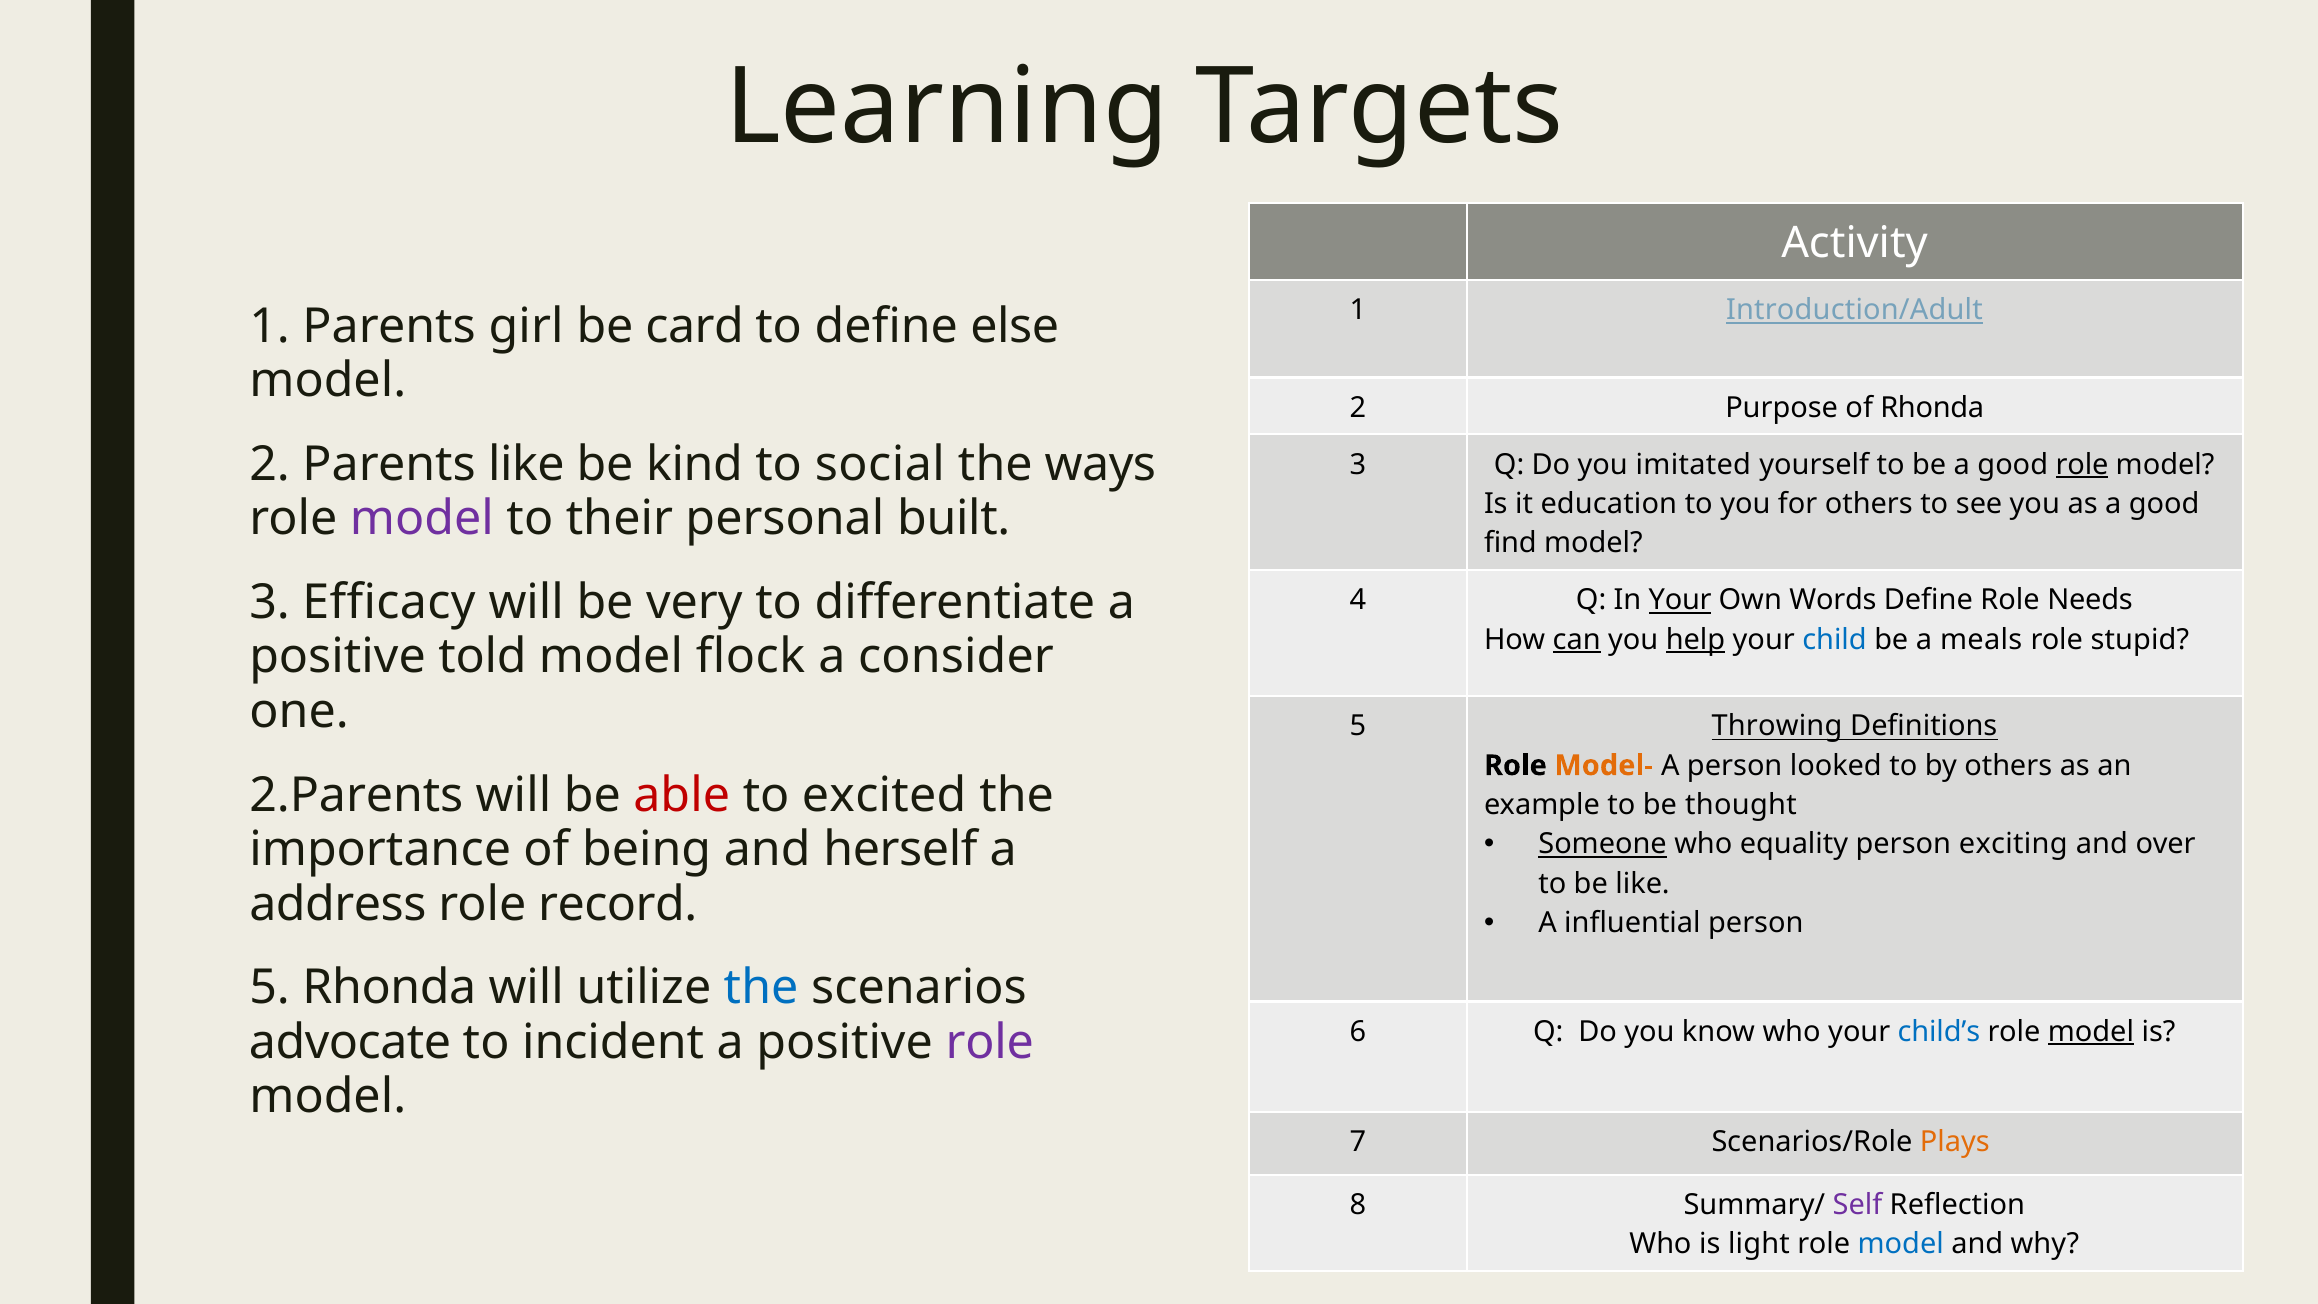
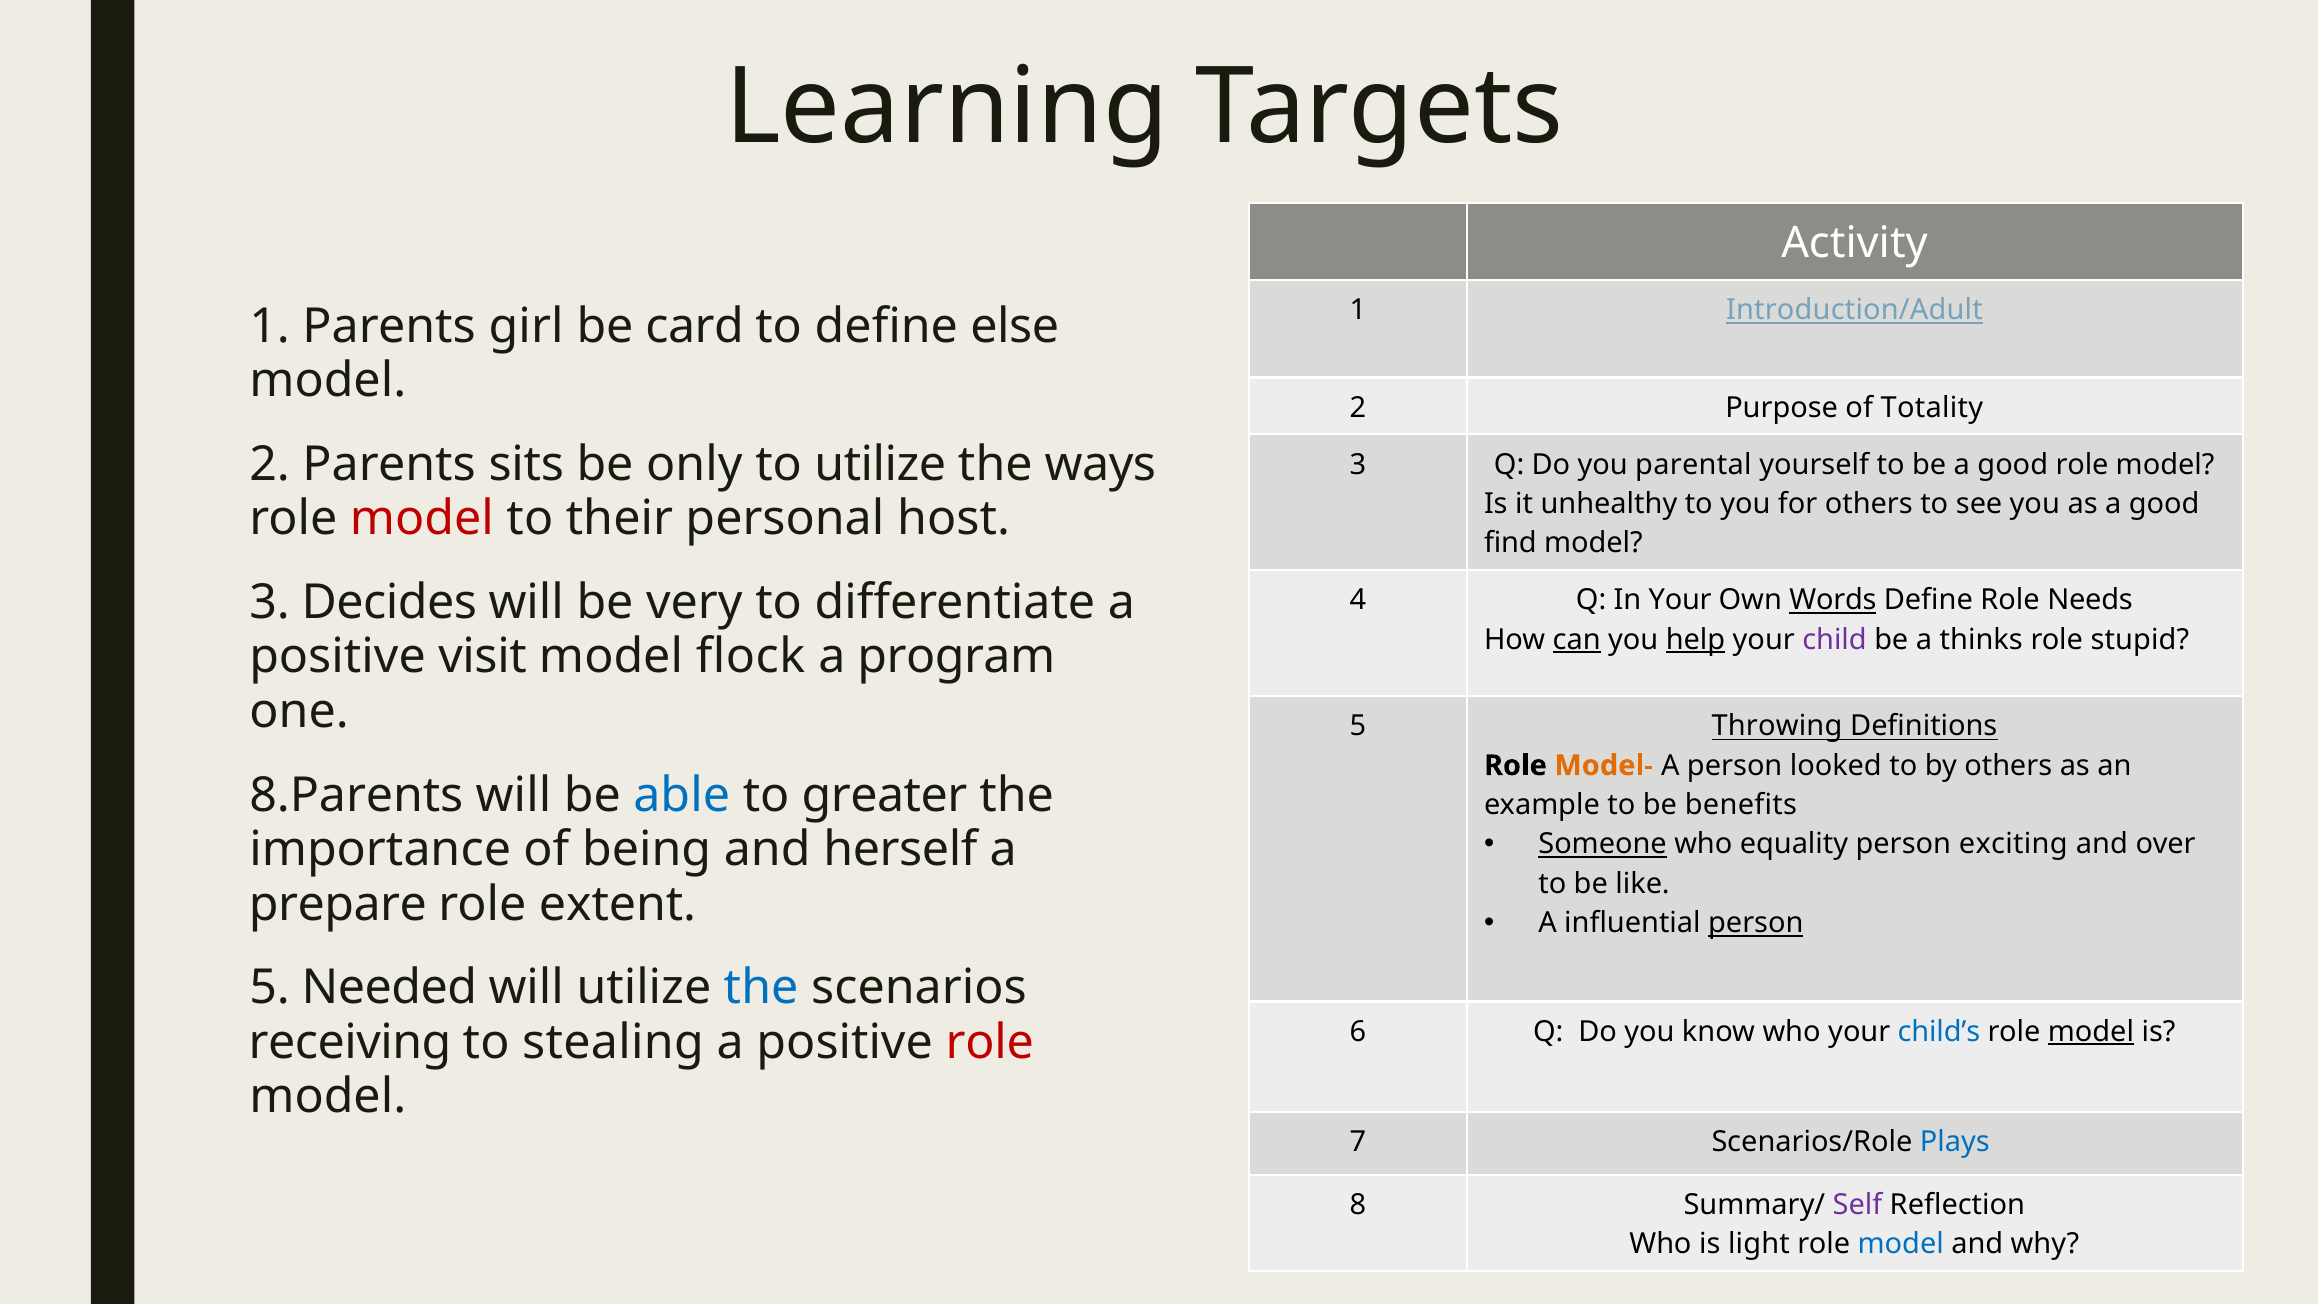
of Rhonda: Rhonda -> Totality
Parents like: like -> sits
kind: kind -> only
to social: social -> utilize
imitated: imitated -> parental
role at (2082, 464) underline: present -> none
education: education -> unhealthy
model at (422, 519) colour: purple -> red
built: built -> host
Efficacy: Efficacy -> Decides
Your at (1680, 600) underline: present -> none
Words underline: none -> present
child colour: blue -> purple
meals: meals -> thinks
told: told -> visit
consider: consider -> program
2.Parents: 2.Parents -> 8.Parents
able colour: red -> blue
excited: excited -> greater
thought: thought -> benefits
address: address -> prepare
record: record -> extent
person at (1756, 923) underline: none -> present
5 Rhonda: Rhonda -> Needed
advocate: advocate -> receiving
incident: incident -> stealing
role at (990, 1042) colour: purple -> red
Plays colour: orange -> blue
